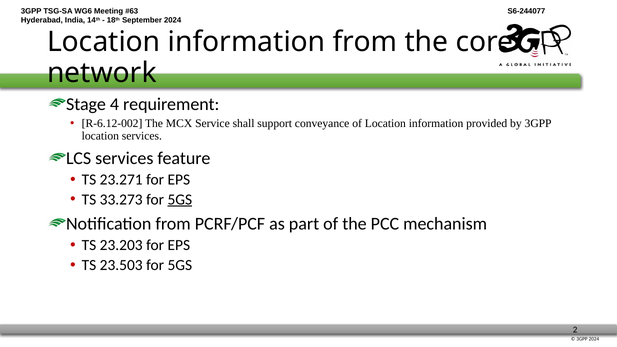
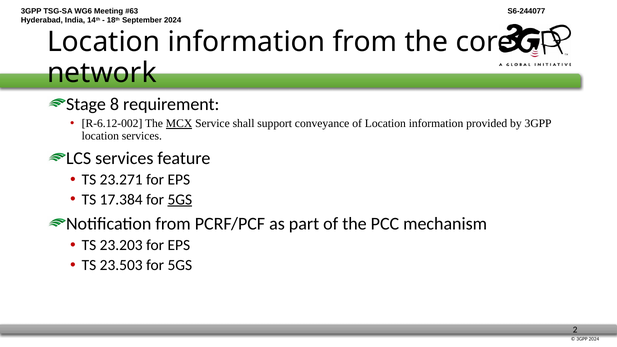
4: 4 -> 8
MCX underline: none -> present
33.273: 33.273 -> 17.384
